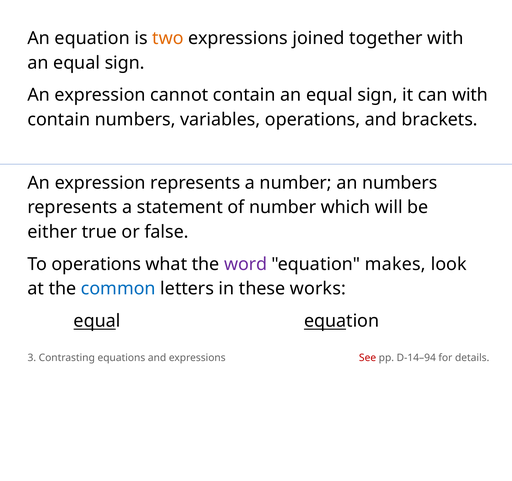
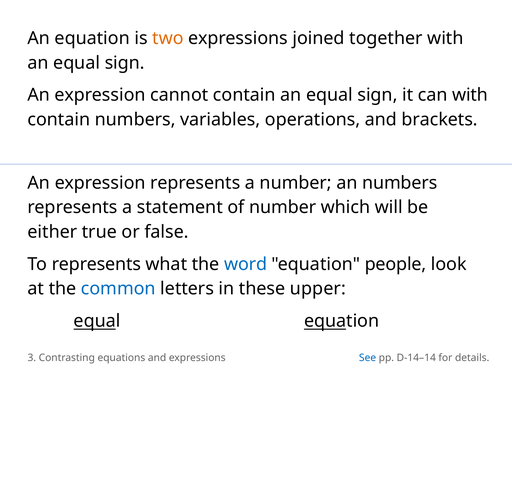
To operations: operations -> represents
word colour: purple -> blue
makes: makes -> people
works: works -> upper
See colour: red -> blue
D-14–94: D-14–94 -> D-14–14
